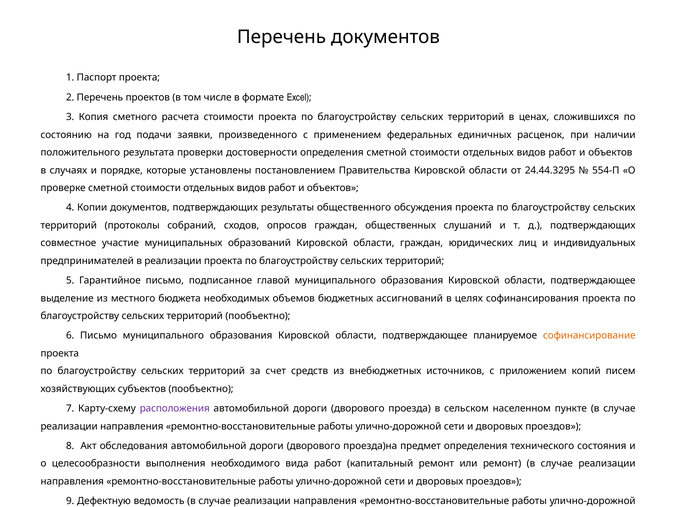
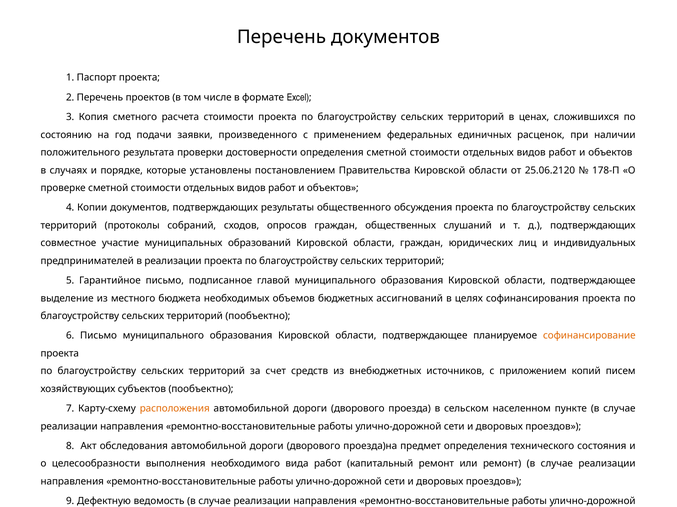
24.44.3295: 24.44.3295 -> 25.06.2120
554-П: 554-П -> 178-П
расположения colour: purple -> orange
